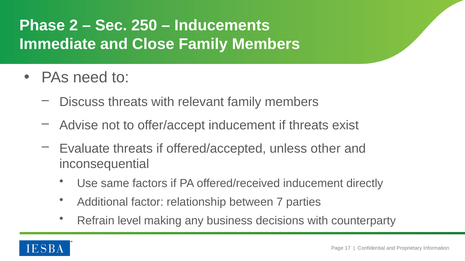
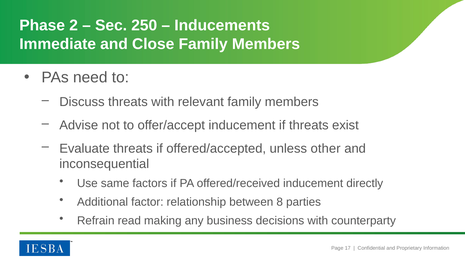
7: 7 -> 8
level: level -> read
